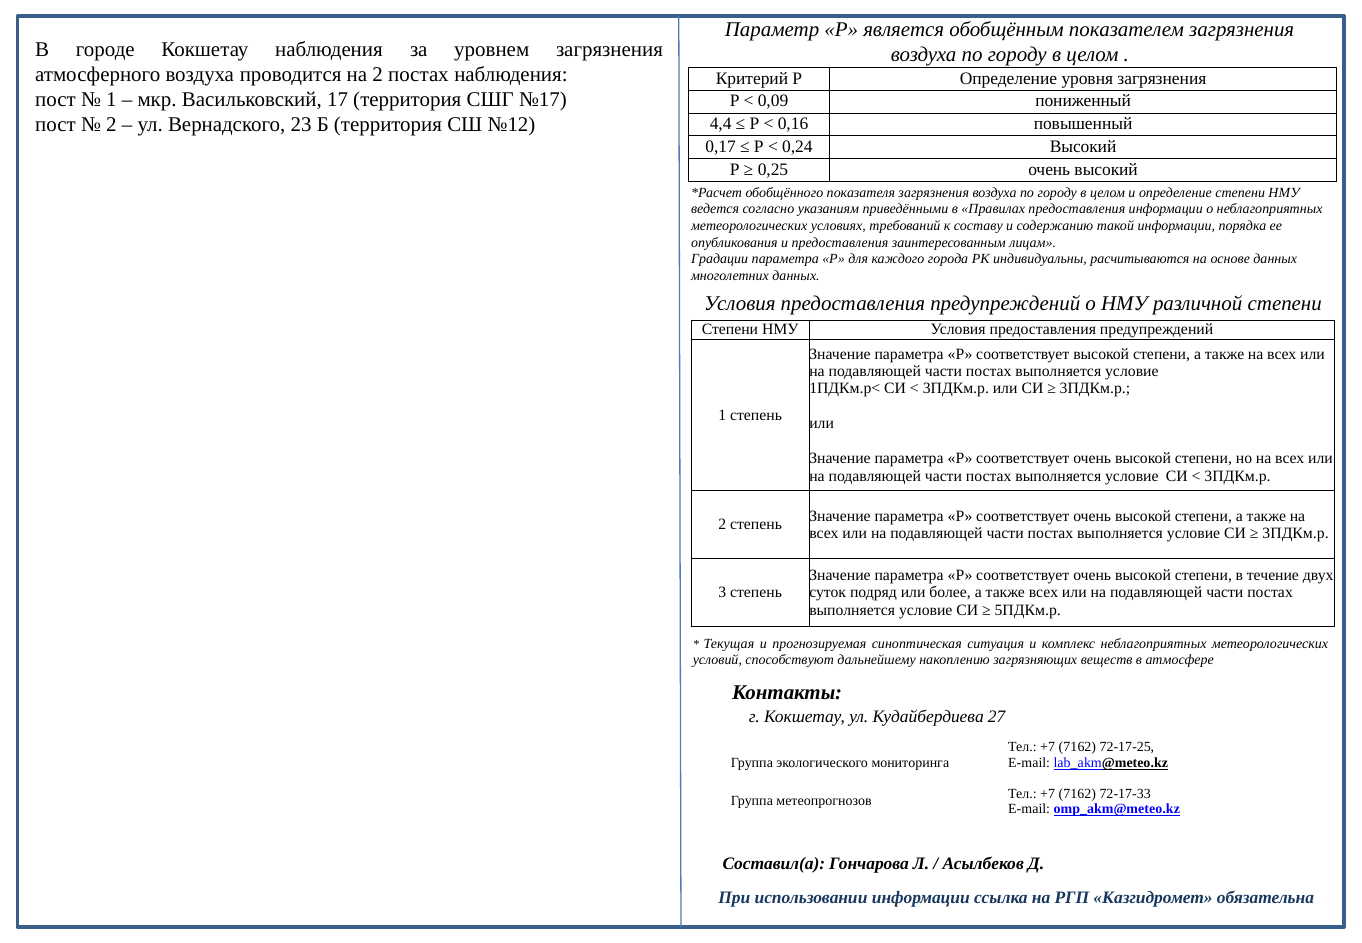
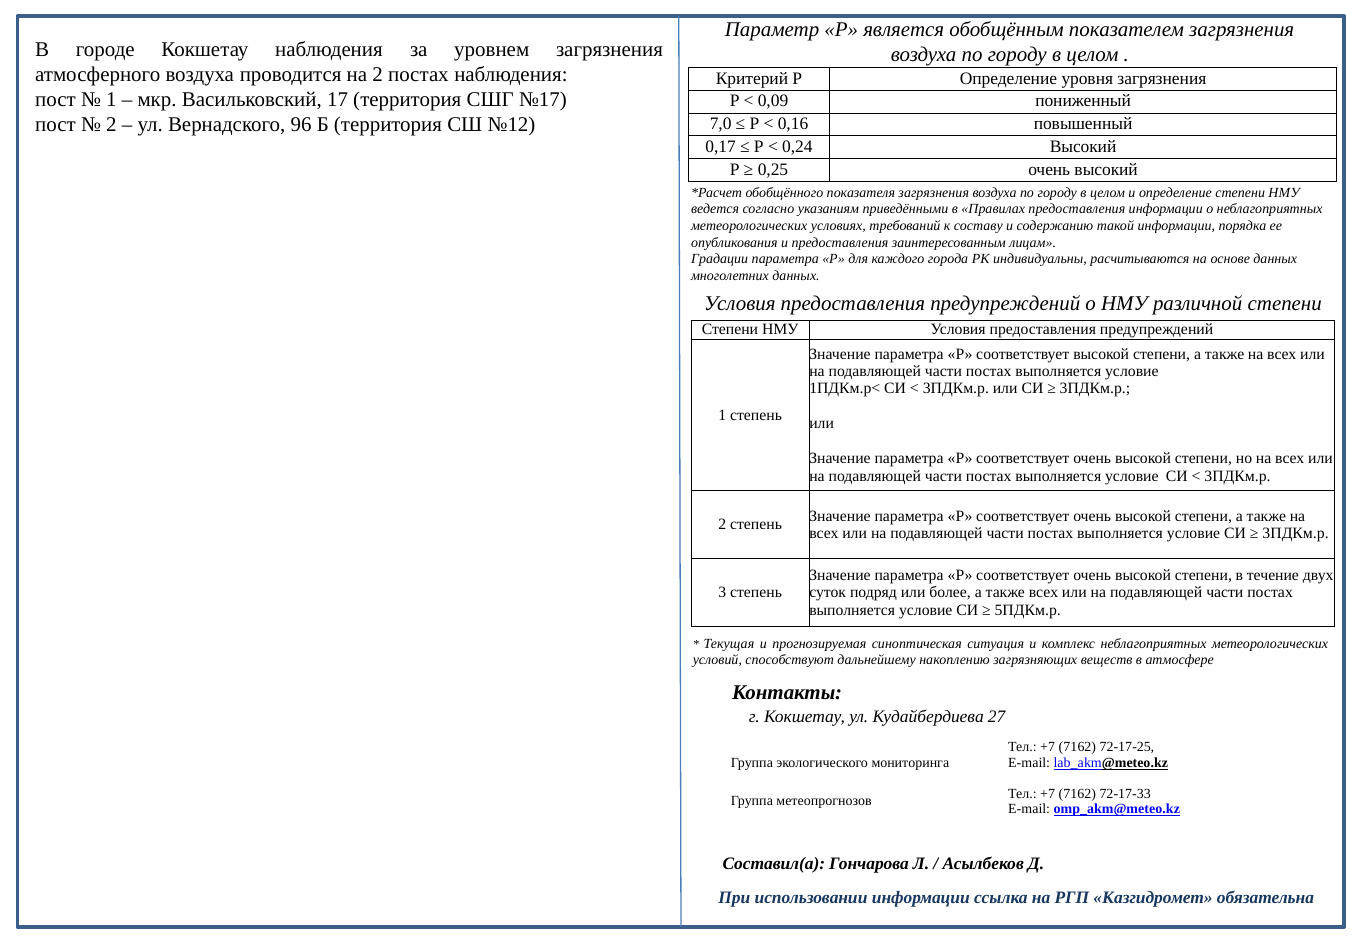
23: 23 -> 96
4,4: 4,4 -> 7,0
